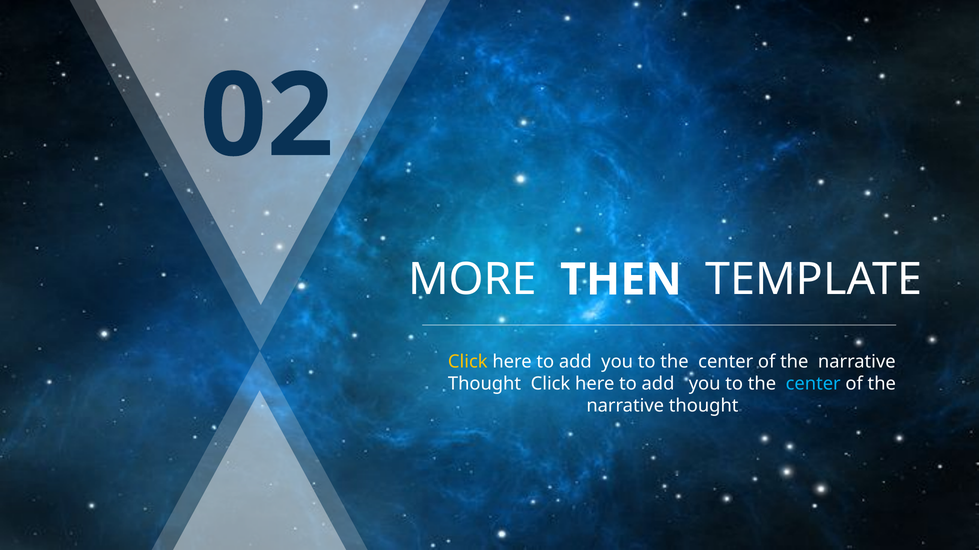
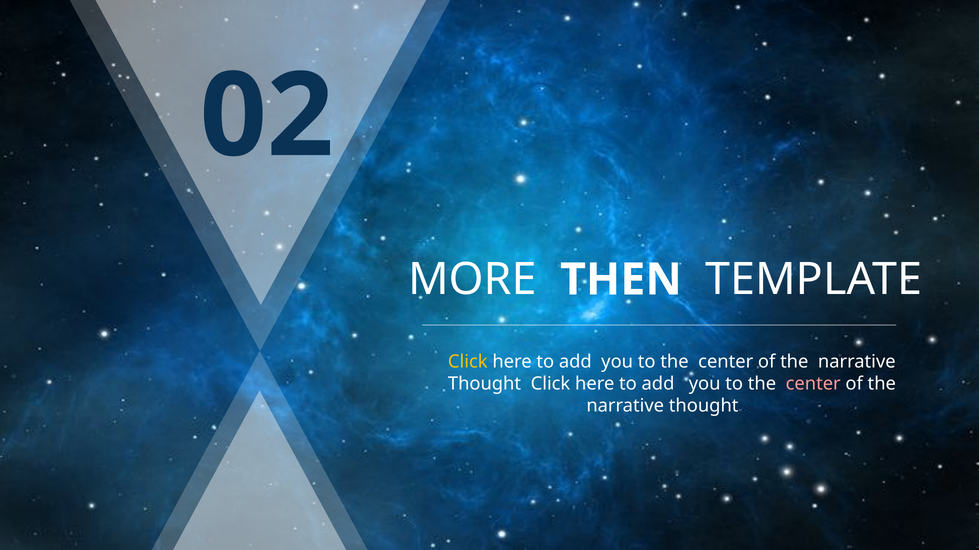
center at (813, 384) colour: light blue -> pink
